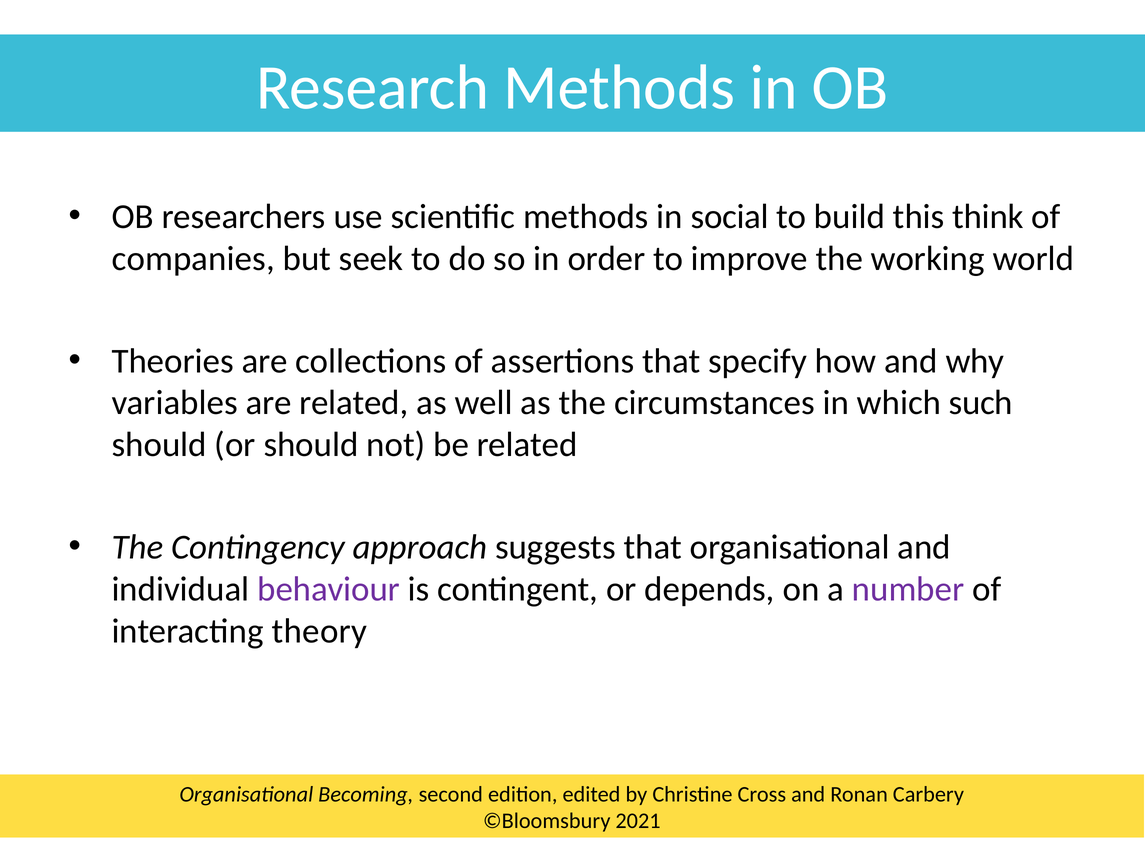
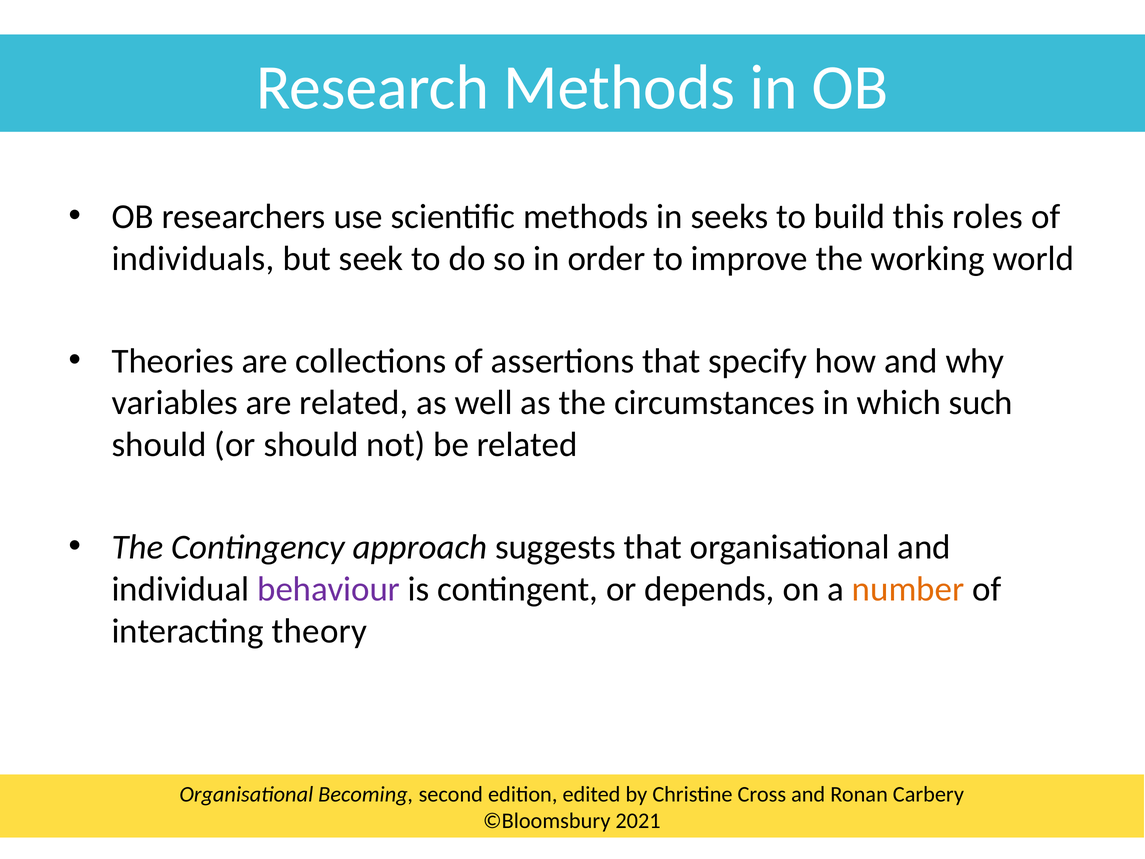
social: social -> seeks
think: think -> roles
companies: companies -> individuals
number colour: purple -> orange
